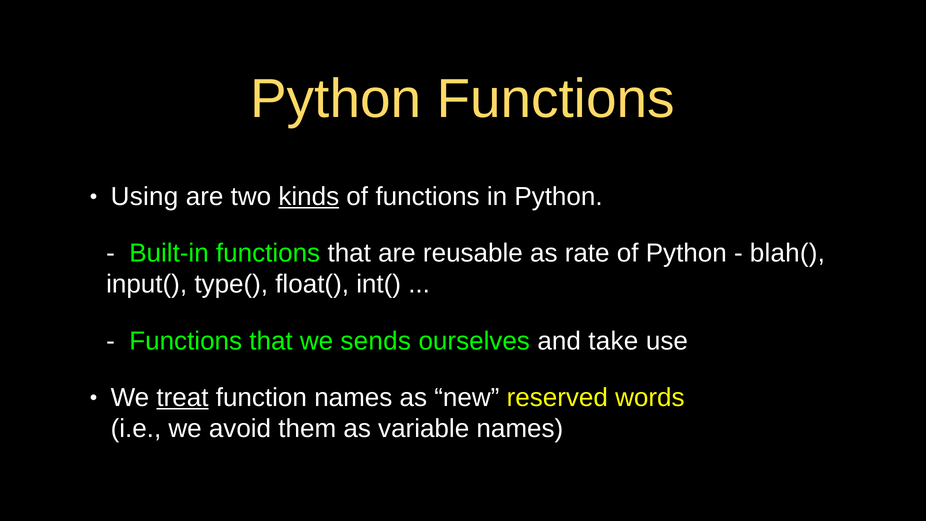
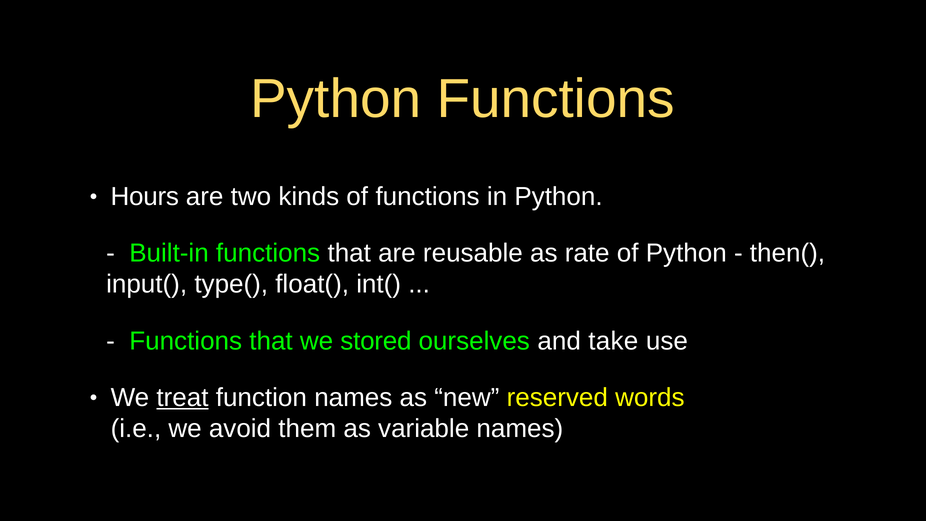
Using: Using -> Hours
kinds underline: present -> none
blah(: blah( -> then(
sends: sends -> stored
